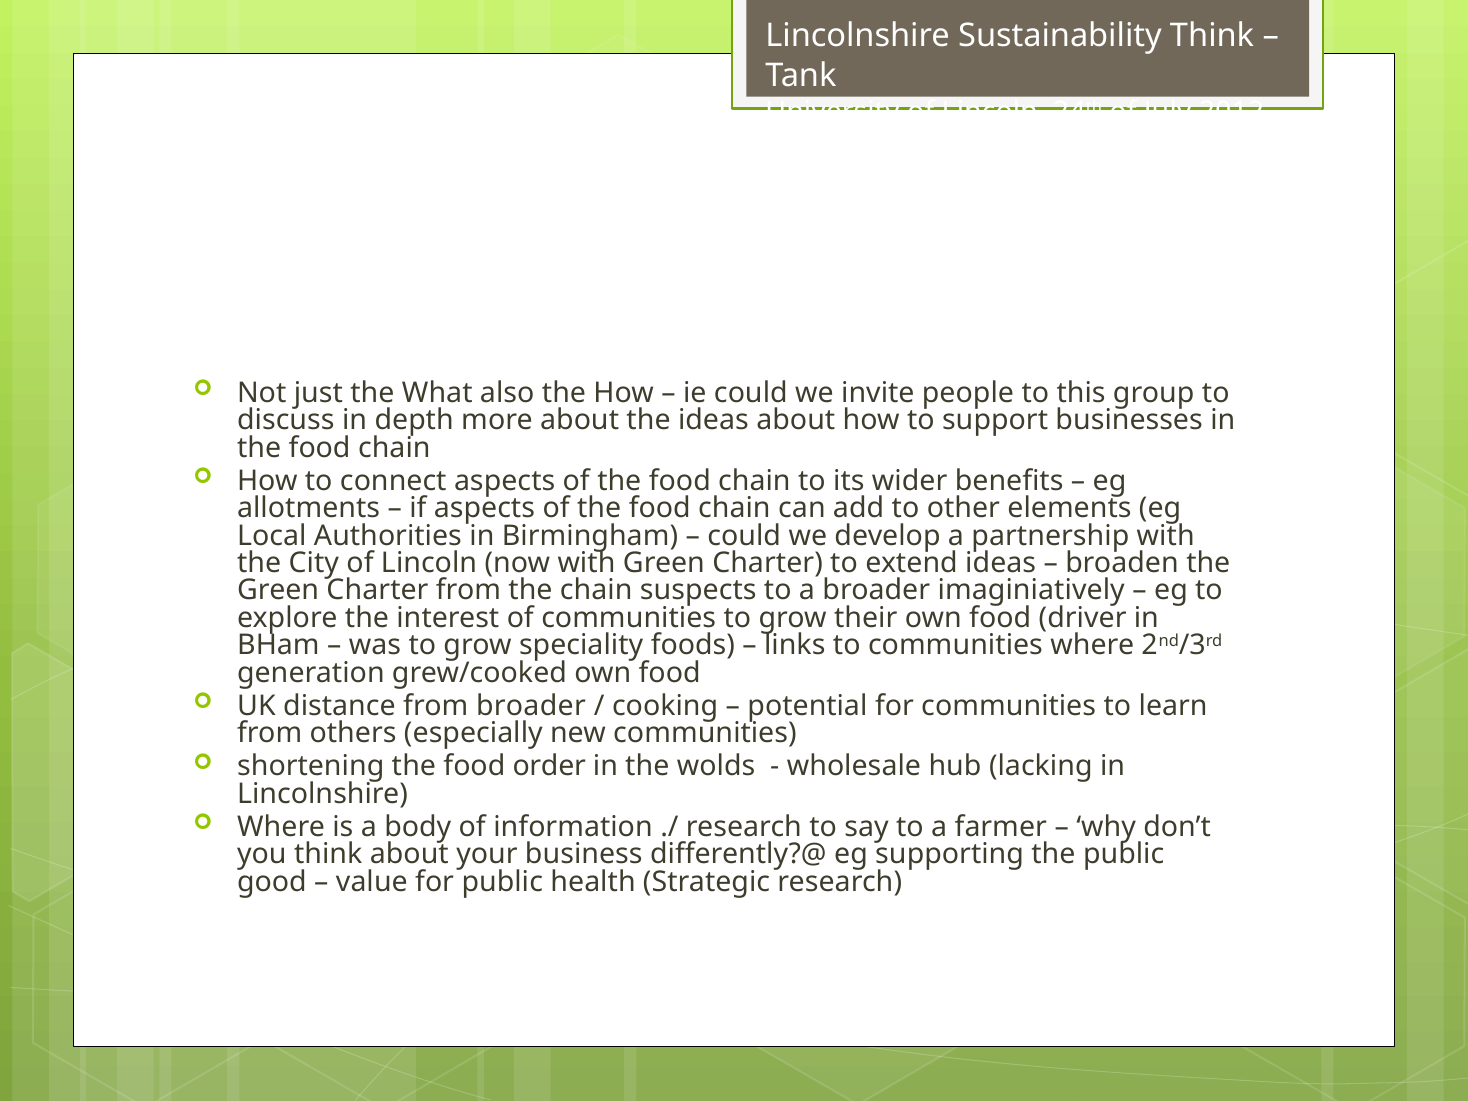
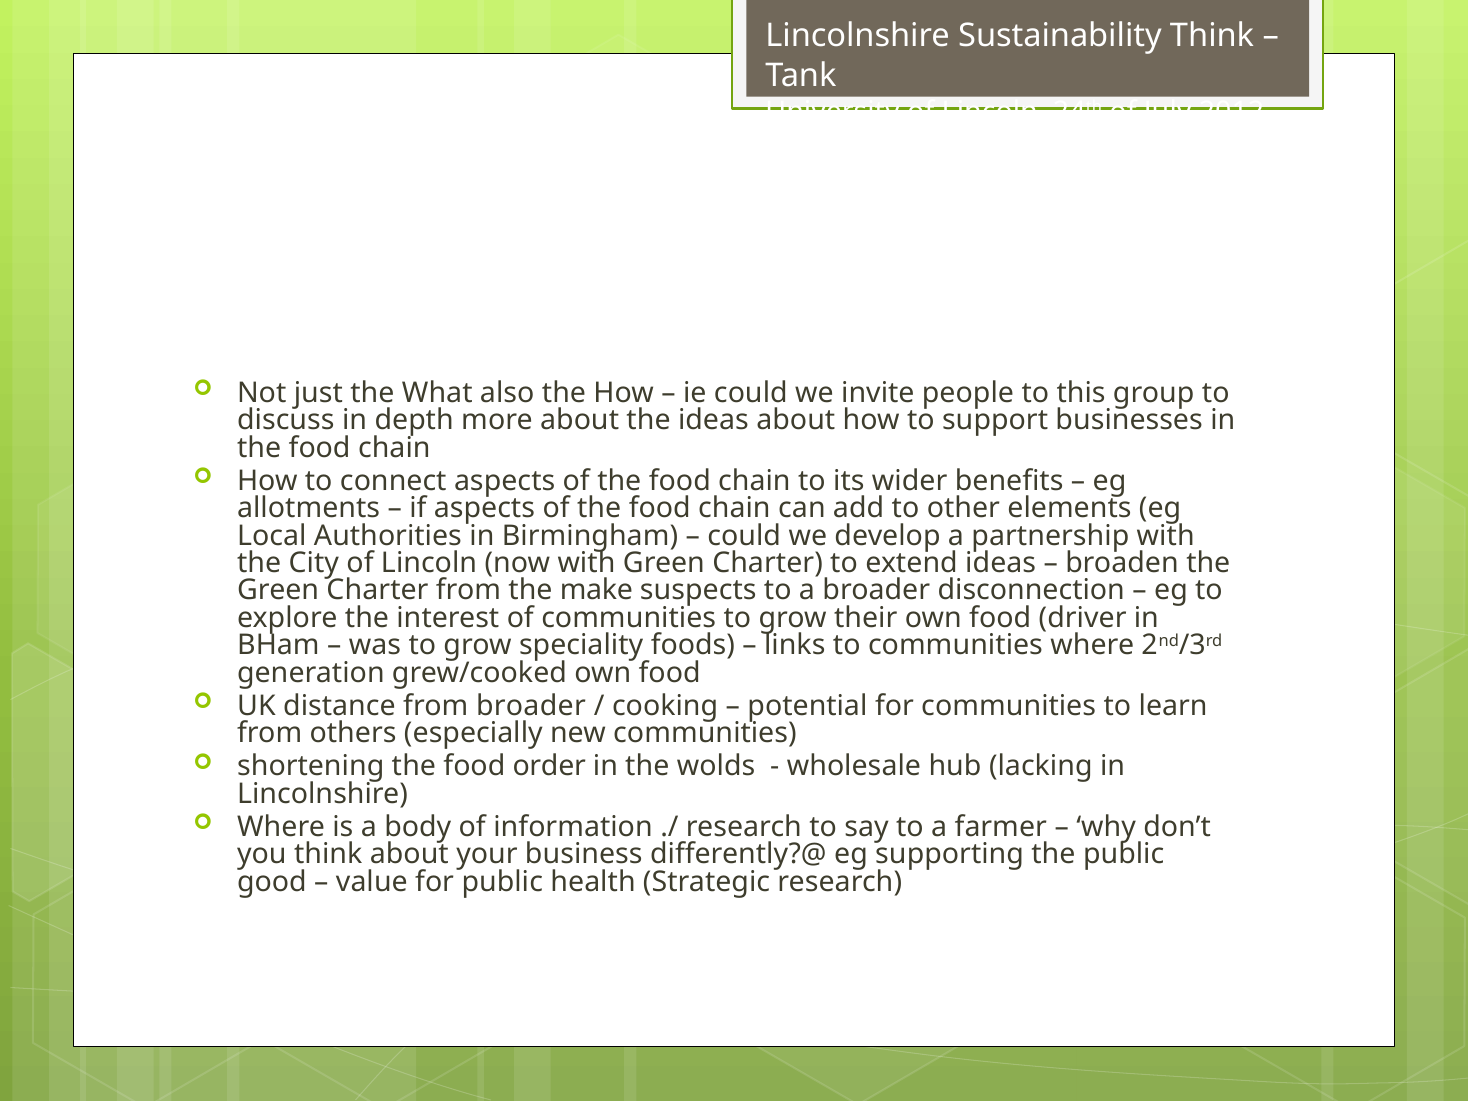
the chain: chain -> make
imaginiatively: imaginiatively -> disconnection
